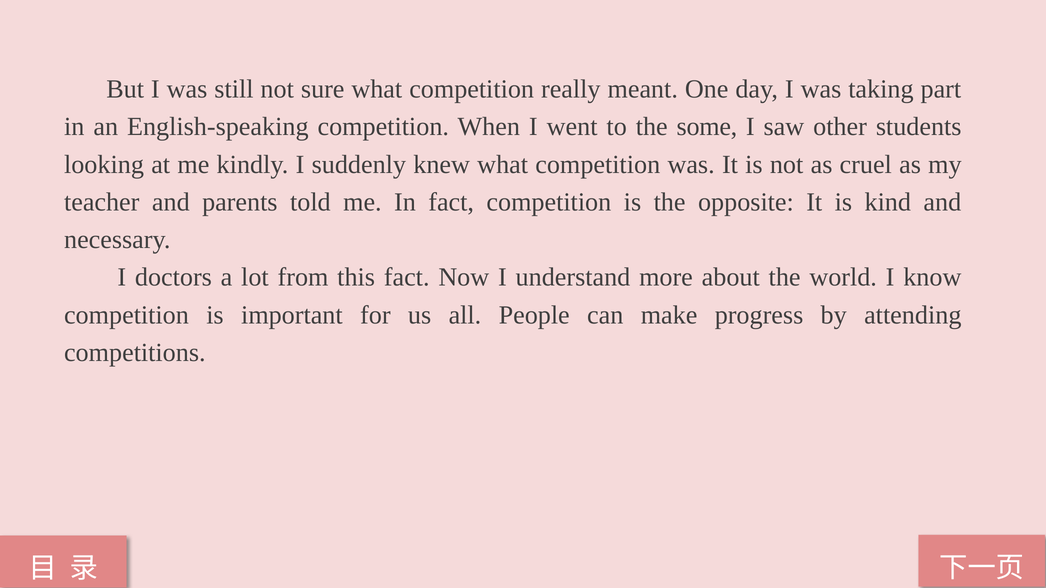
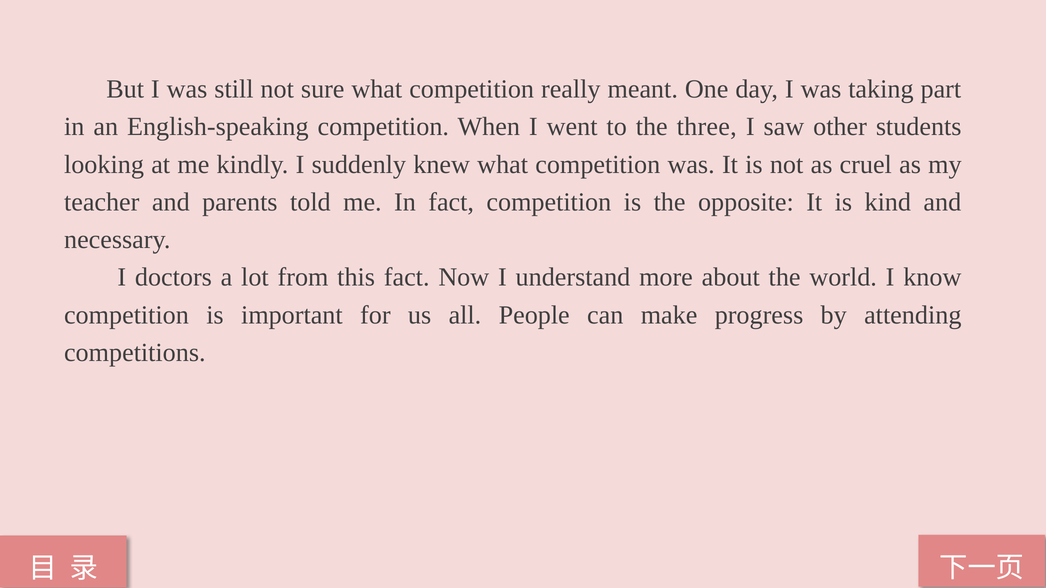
some: some -> three
